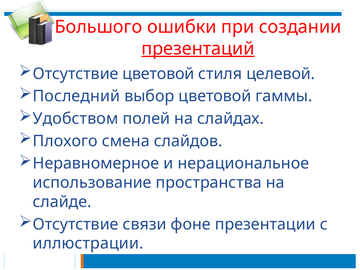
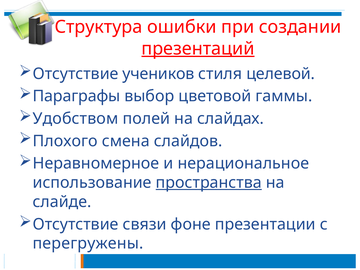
Большого: Большого -> Структура
Отсутствие цветовой: цветовой -> учеников
Последний: Последний -> Параграфы
пространства underline: none -> present
иллюстрации: иллюстрации -> перегружены
